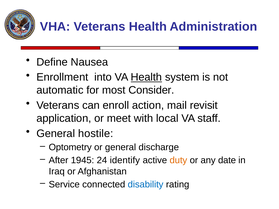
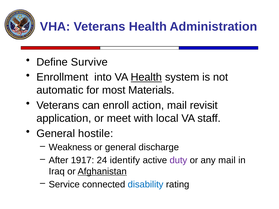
Nausea: Nausea -> Survive
Consider: Consider -> Materials
Optometry: Optometry -> Weakness
1945: 1945 -> 1917
duty colour: orange -> purple
any date: date -> mail
Afghanistan underline: none -> present
